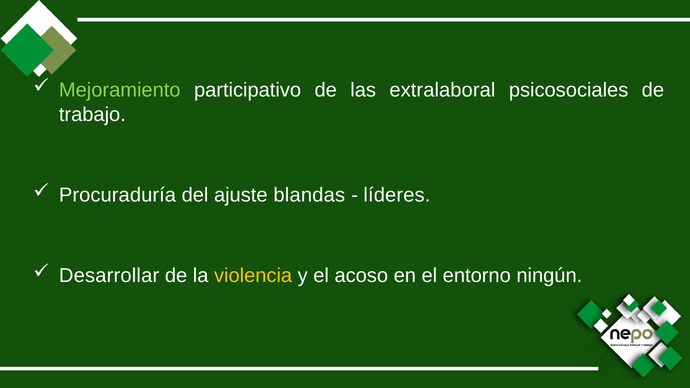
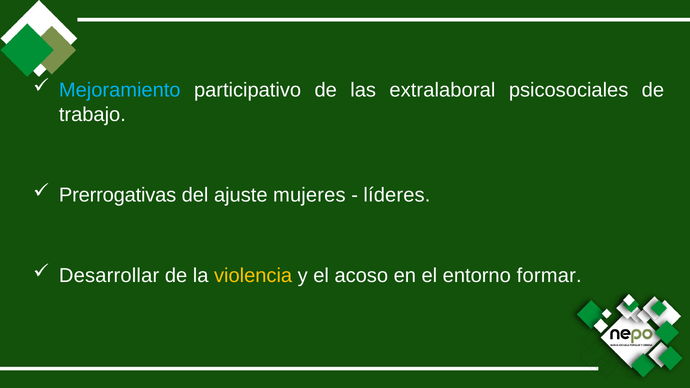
Mejoramiento colour: light green -> light blue
Procuraduría: Procuraduría -> Prerrogativas
blandas: blandas -> mujeres
ningún: ningún -> formar
